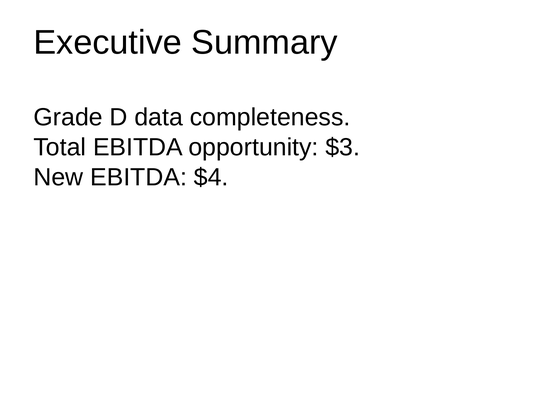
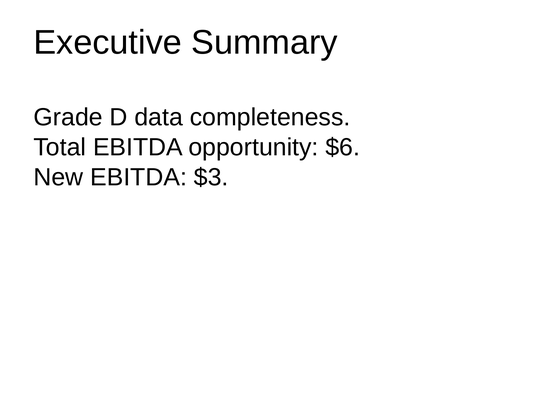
$3: $3 -> $6
$4: $4 -> $3
